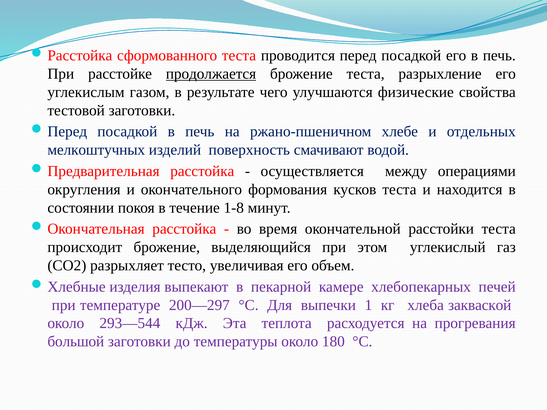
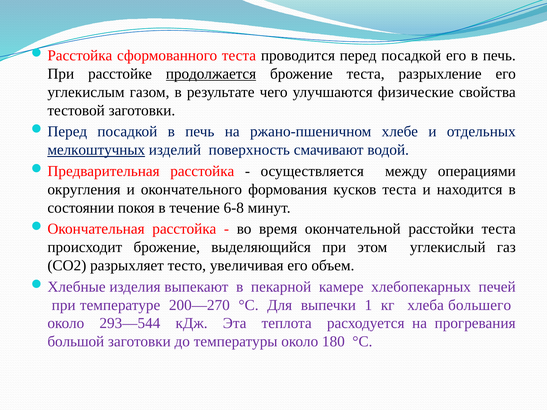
мелкоштучных underline: none -> present
1-8: 1-8 -> 6-8
200—297: 200—297 -> 200—270
закваской: закваской -> большего
